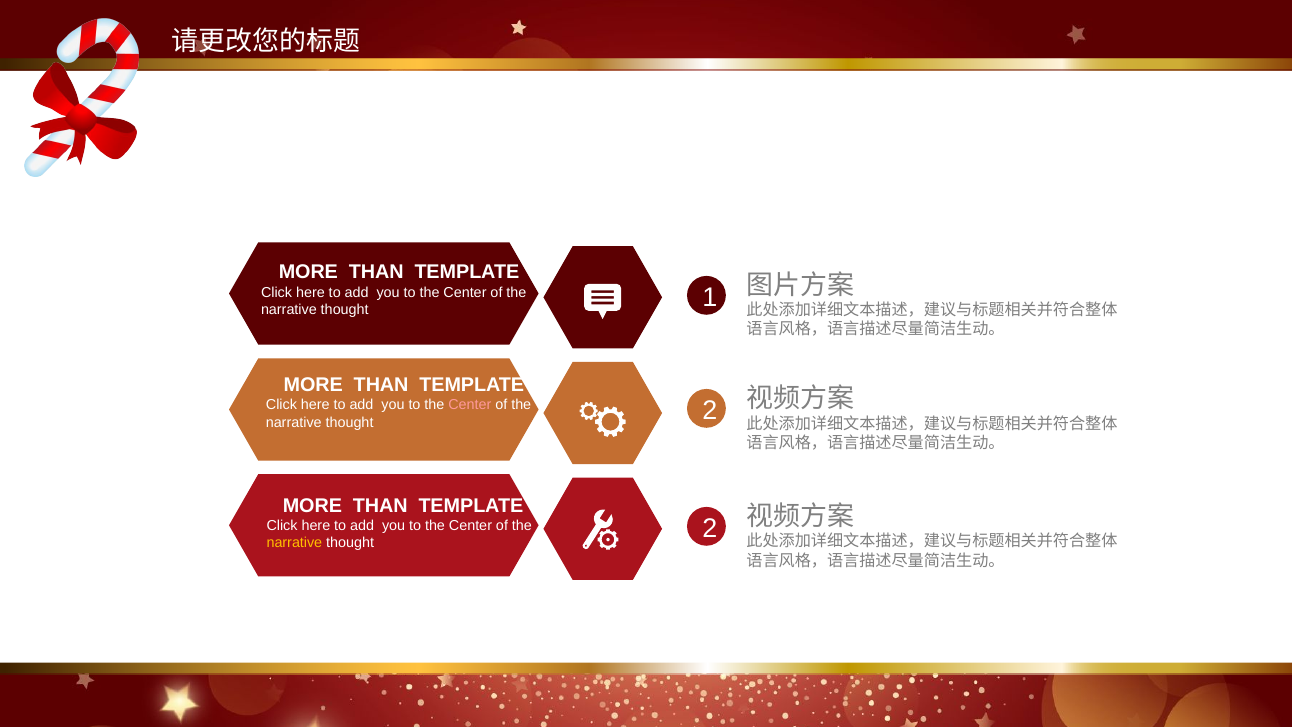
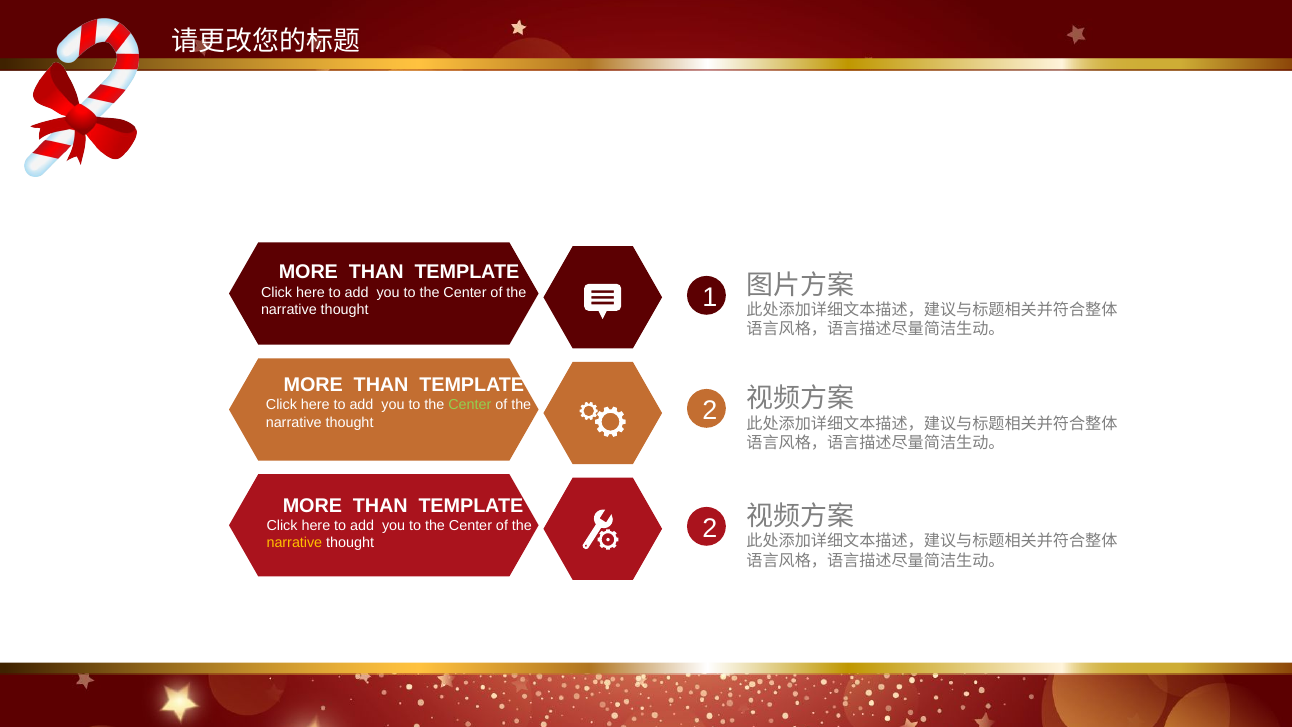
Center at (470, 405) colour: pink -> light green
